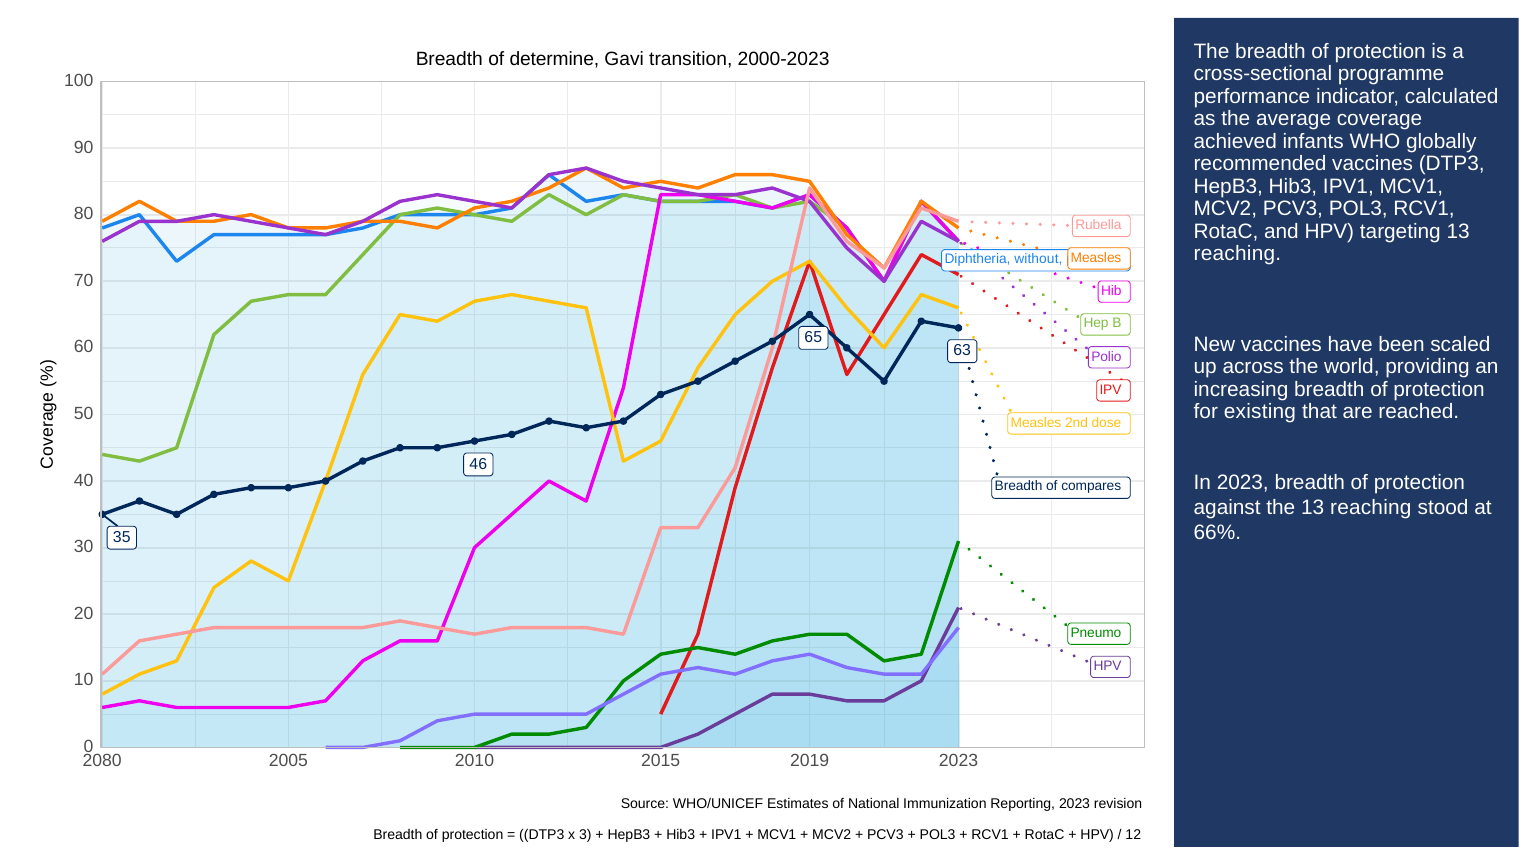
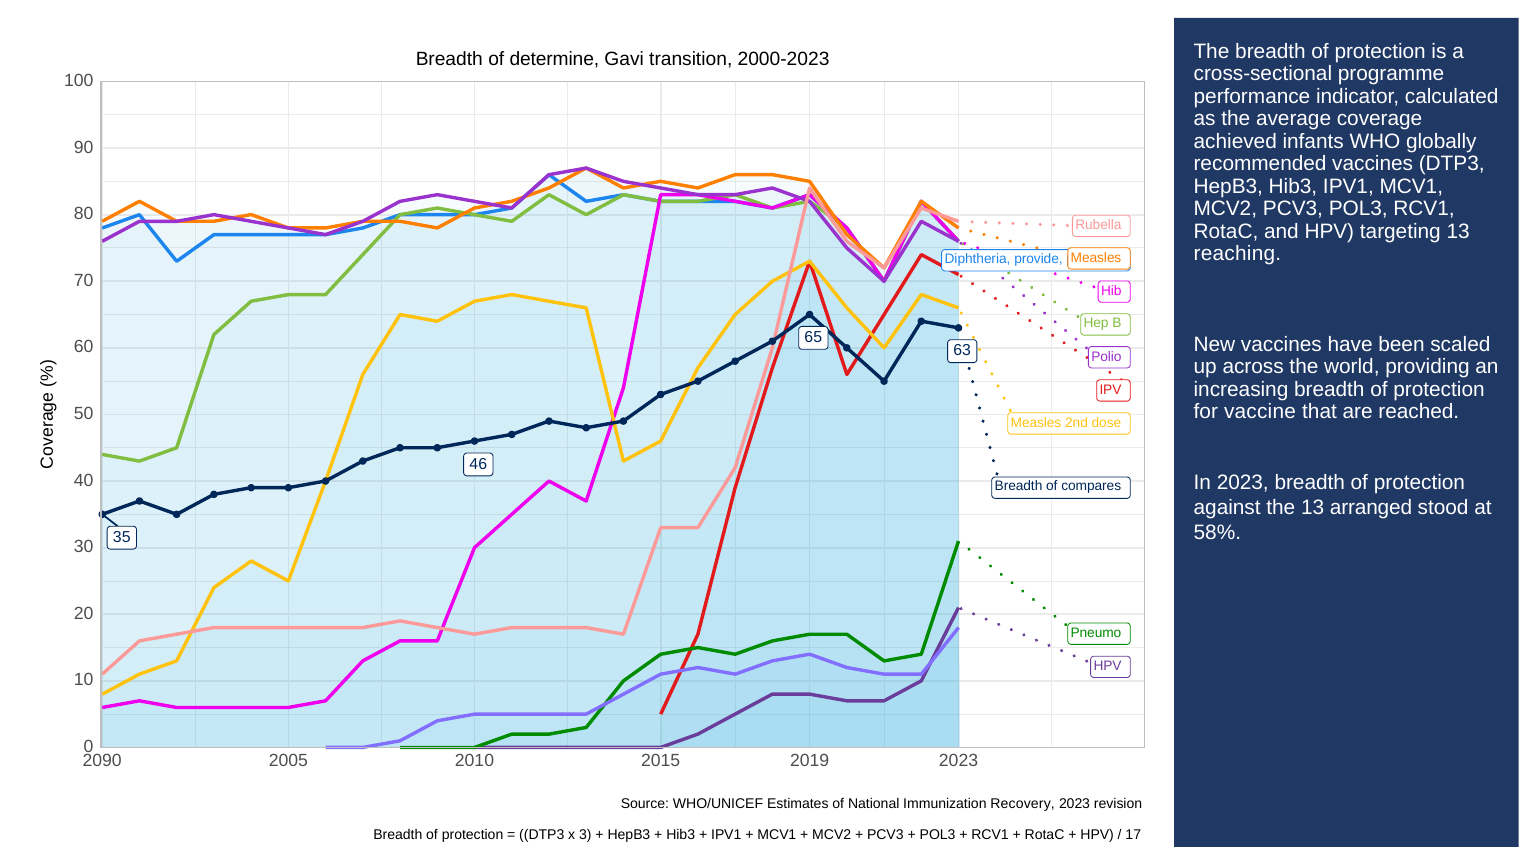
without: without -> provide
existing: existing -> vaccine
the 13 reaching: reaching -> arranged
66%: 66% -> 58%
2080: 2080 -> 2090
Reporting: Reporting -> Recovery
12: 12 -> 17
